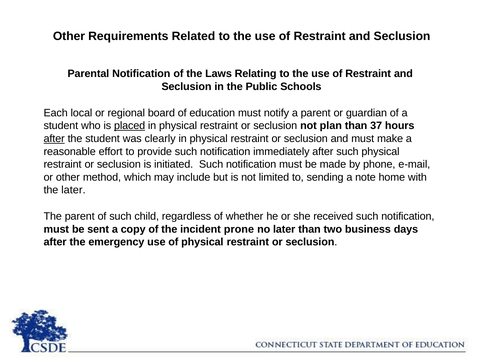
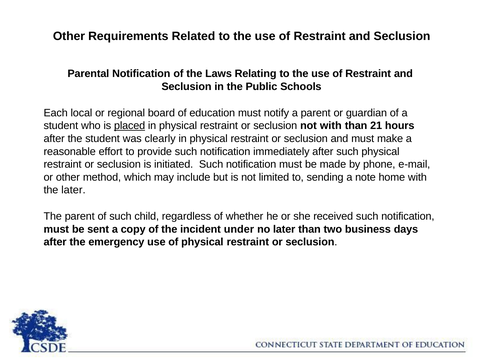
not plan: plan -> with
37: 37 -> 21
after at (54, 138) underline: present -> none
prone: prone -> under
